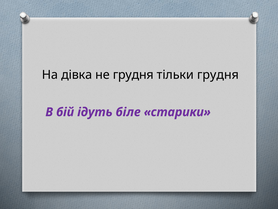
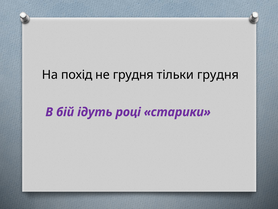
дівка: дівка -> похід
біле: біле -> році
